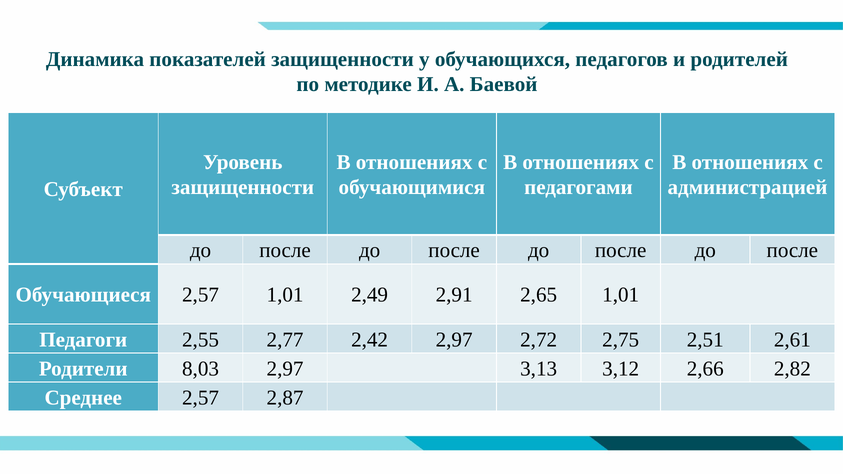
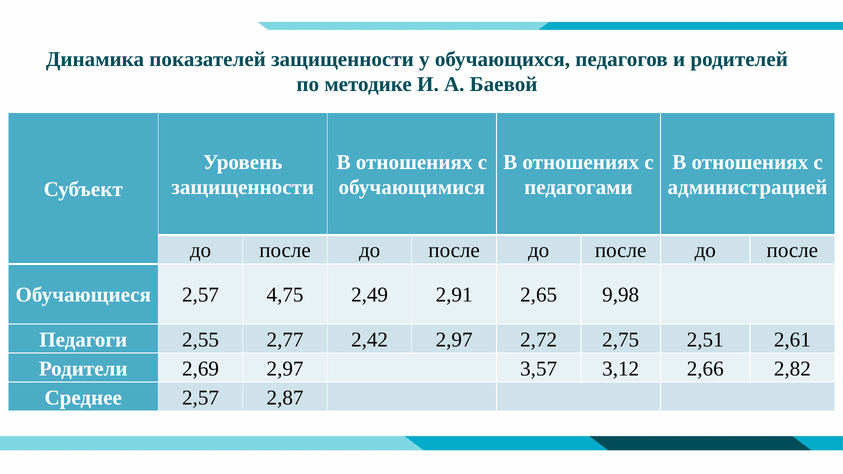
2,57 1,01: 1,01 -> 4,75
2,65 1,01: 1,01 -> 9,98
8,03: 8,03 -> 2,69
3,13: 3,13 -> 3,57
